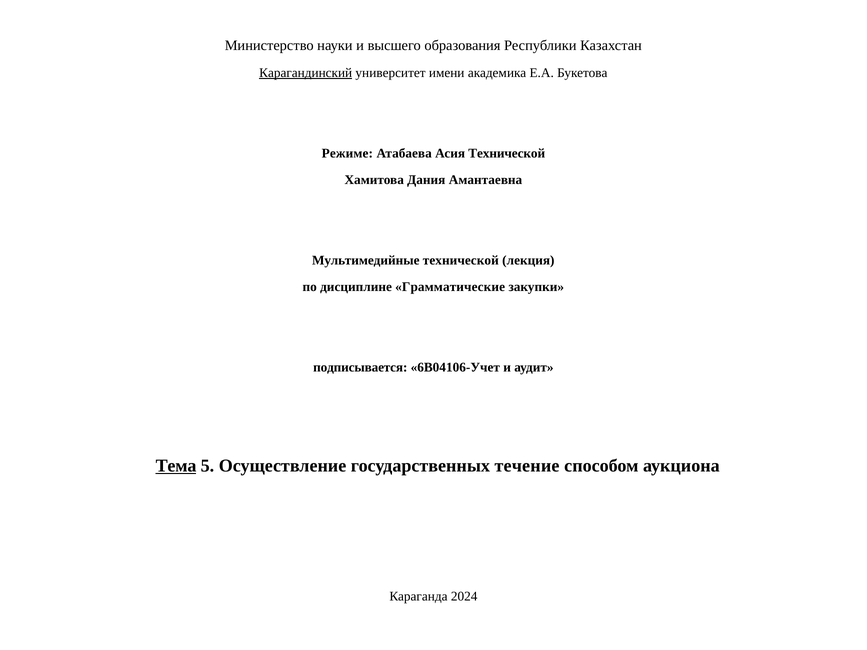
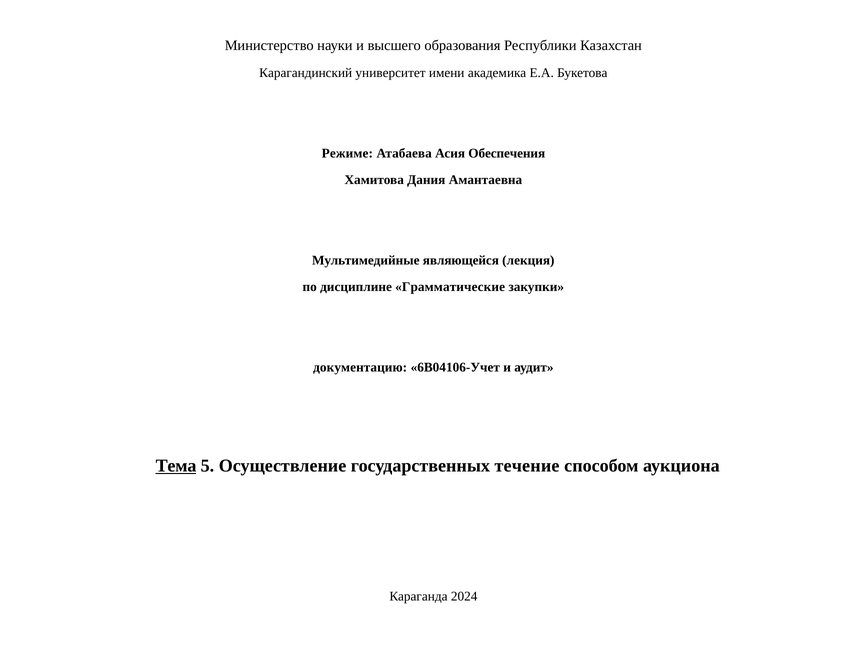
Карагандинский underline: present -> none
Асия Технической: Технической -> Обеспечения
Мультимедийные технической: технической -> являющейся
подписывается: подписывается -> документацию
